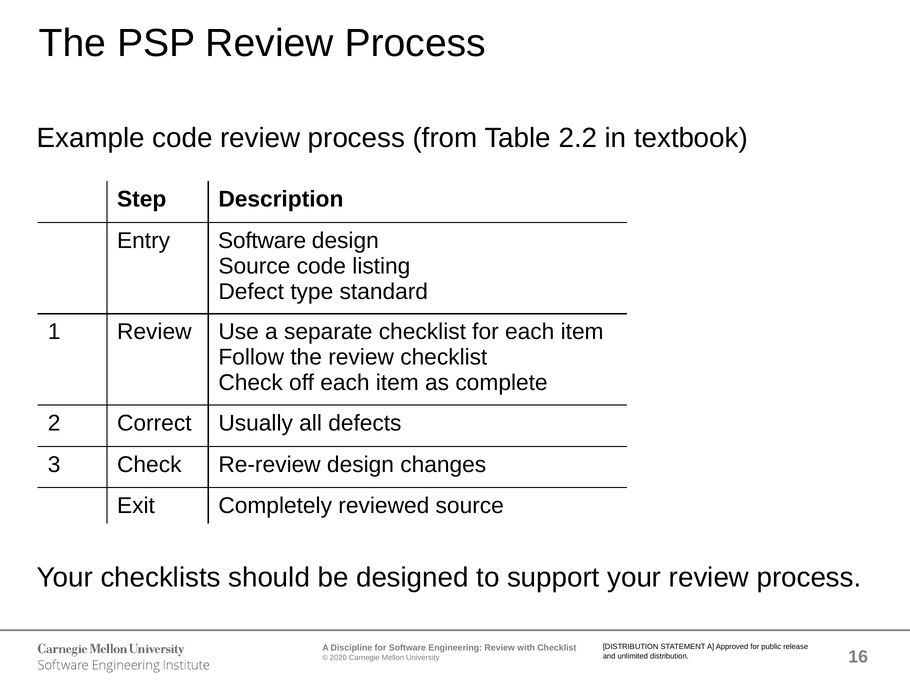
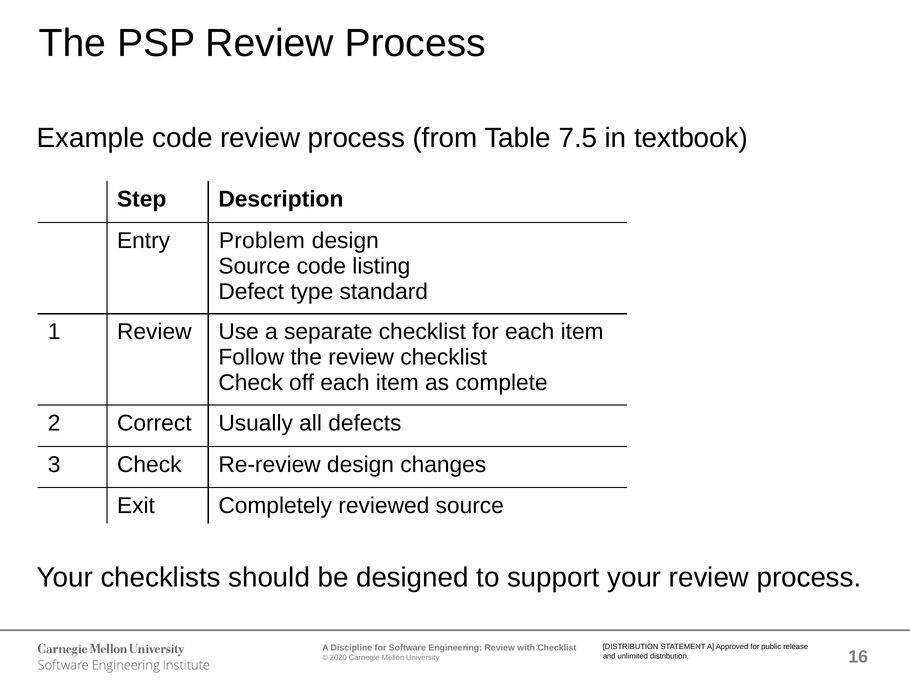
2.2: 2.2 -> 7.5
Entry Software: Software -> Problem
